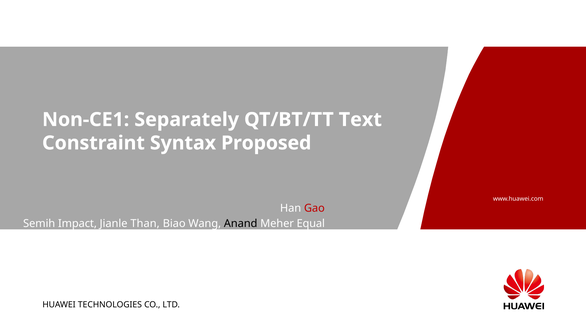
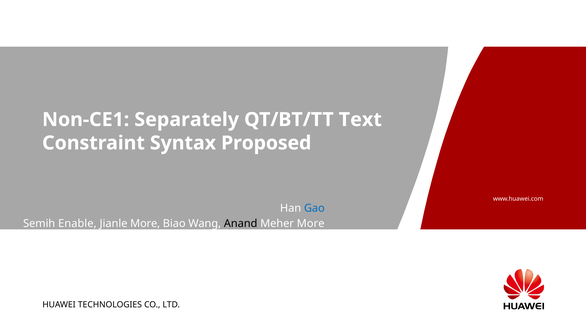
Gao colour: red -> blue
Impact: Impact -> Enable
Jianle Than: Than -> More
Meher Equal: Equal -> More
